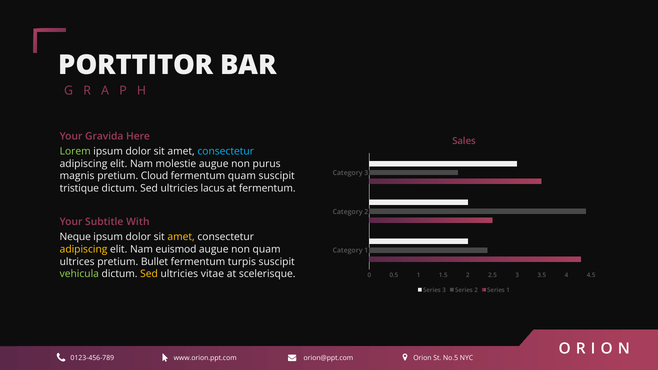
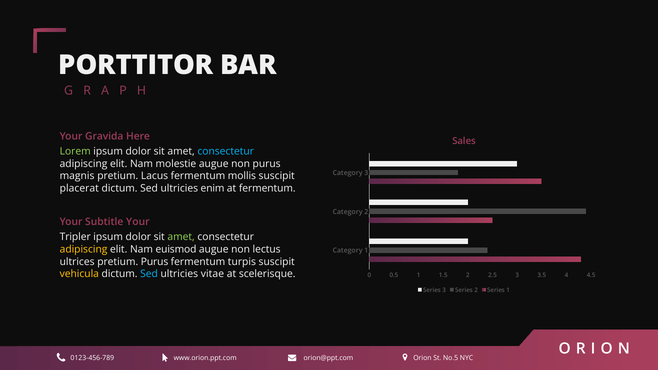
Cloud: Cloud -> Lacus
fermentum quam: quam -> mollis
tristique: tristique -> placerat
lacus: lacus -> enim
Subtitle With: With -> Your
Neque: Neque -> Tripler
amet at (181, 237) colour: yellow -> light green
non quam: quam -> lectus
pretium Bullet: Bullet -> Purus
vehicula colour: light green -> yellow
Sed at (149, 274) colour: yellow -> light blue
